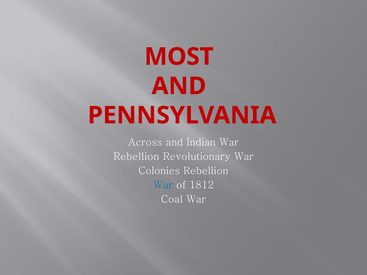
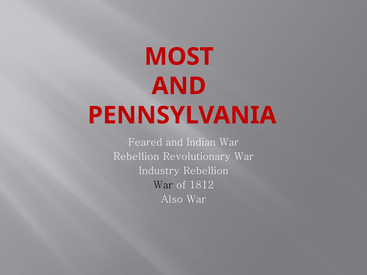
Across: Across -> Feared
Colonies: Colonies -> Industry
War at (163, 185) colour: blue -> black
Coal: Coal -> Also
